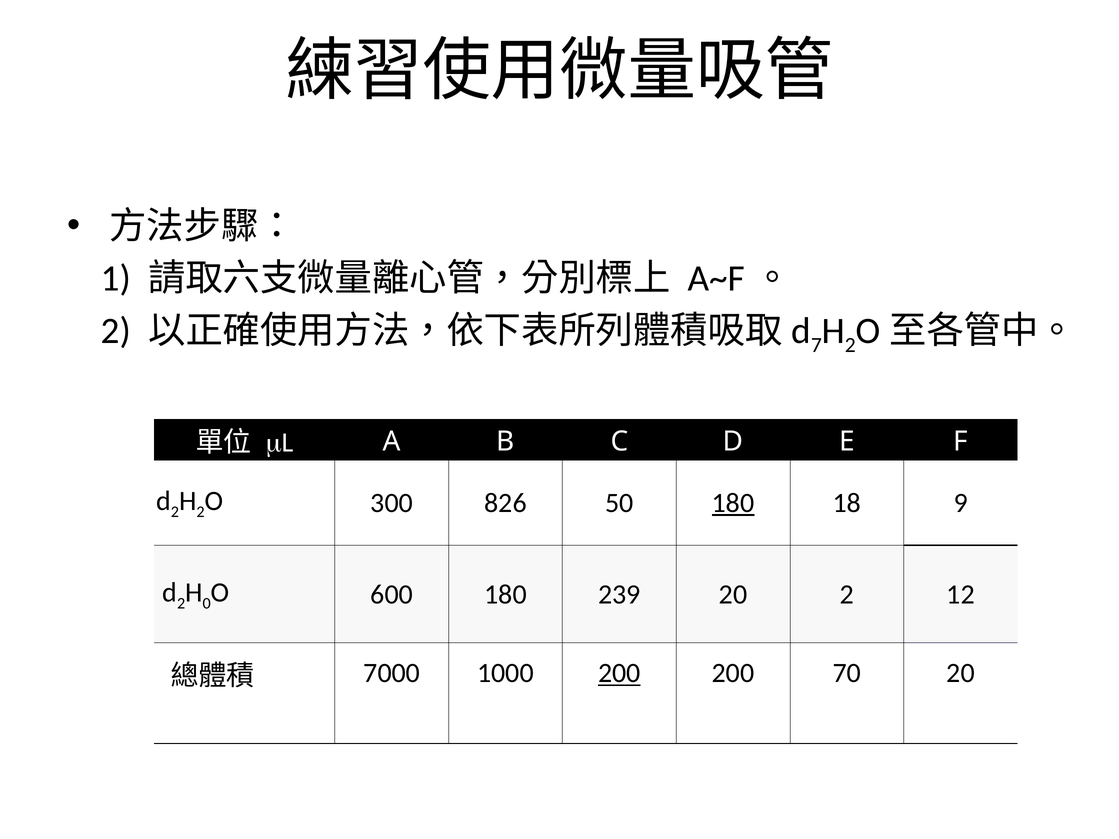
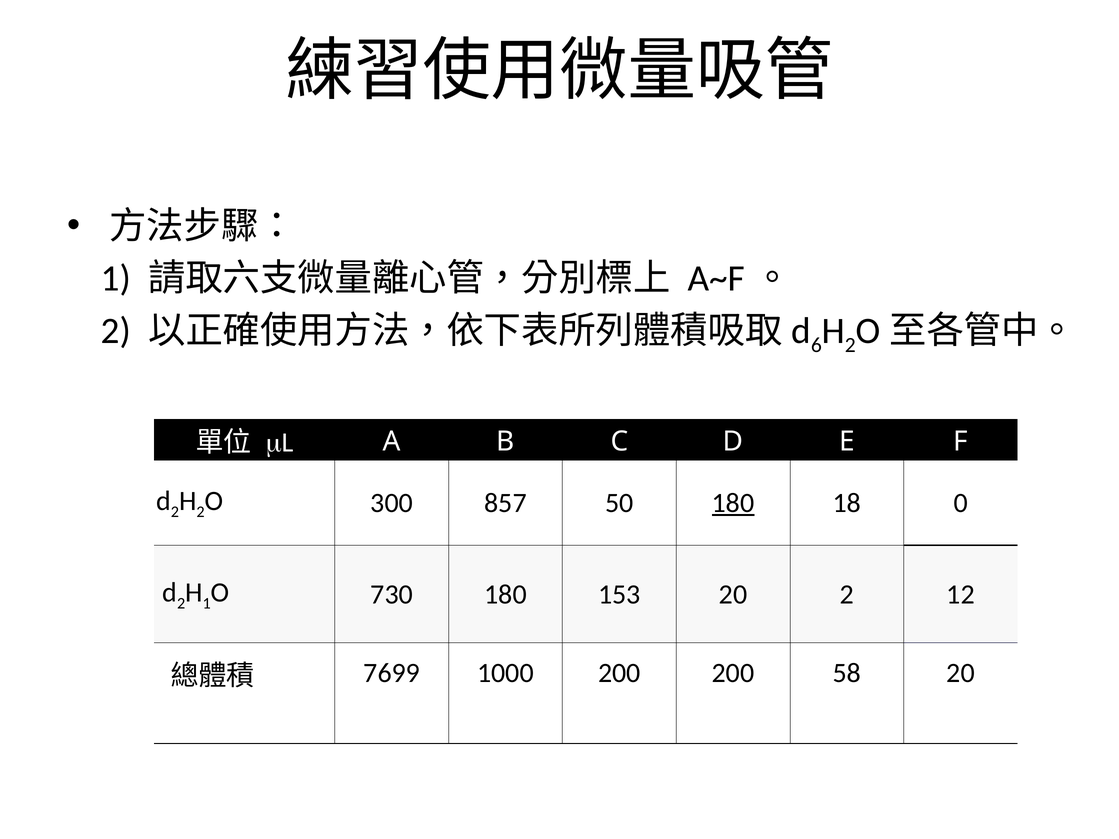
7: 7 -> 6
826: 826 -> 857
9: 9 -> 0
0 at (207, 604): 0 -> 1
600: 600 -> 730
239: 239 -> 153
7000: 7000 -> 7699
200 at (619, 673) underline: present -> none
70: 70 -> 58
